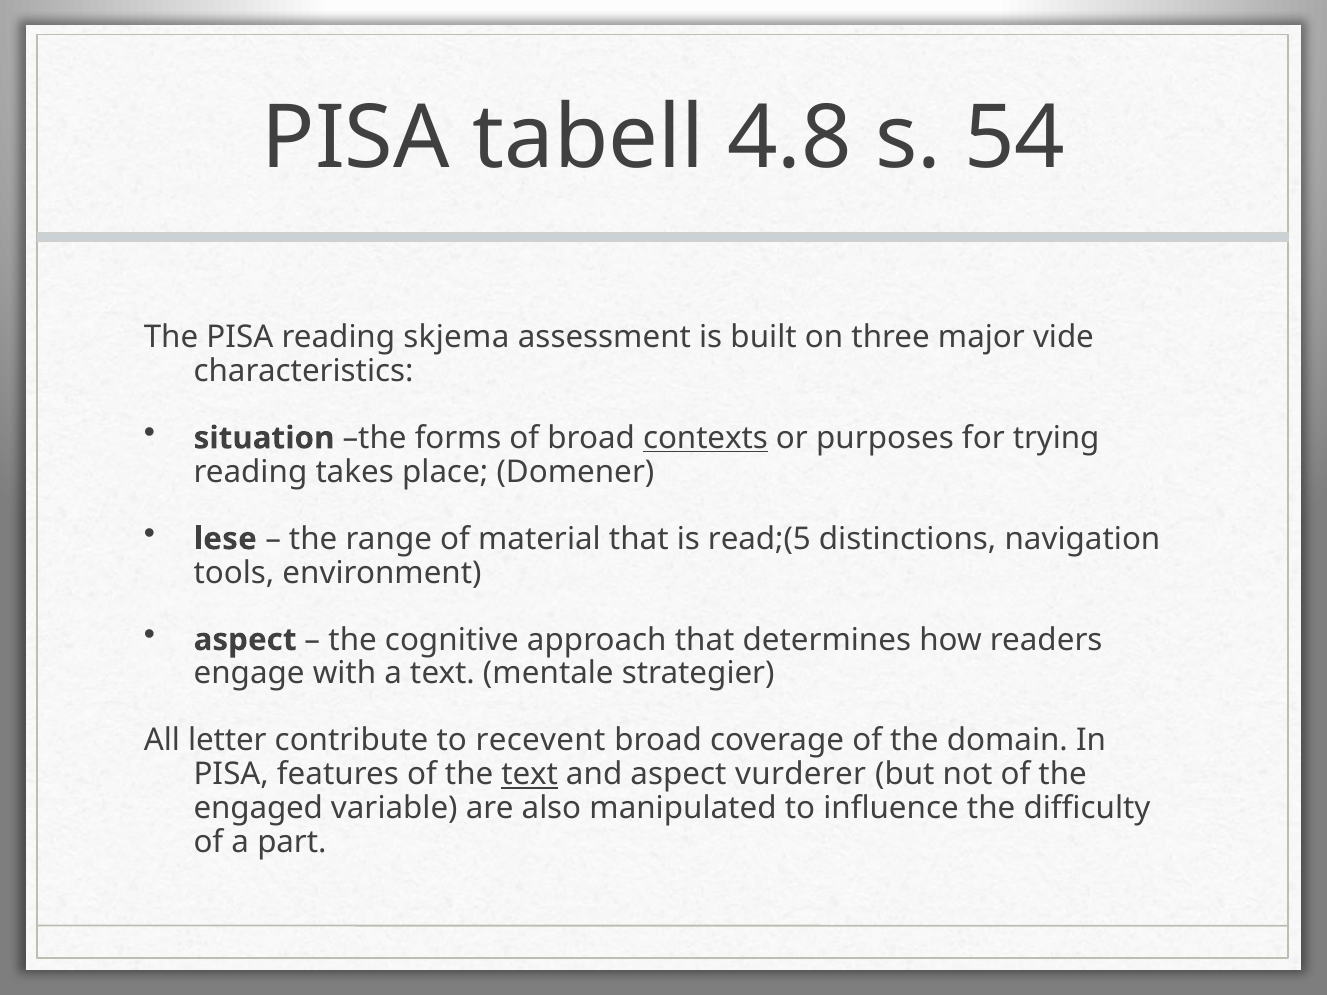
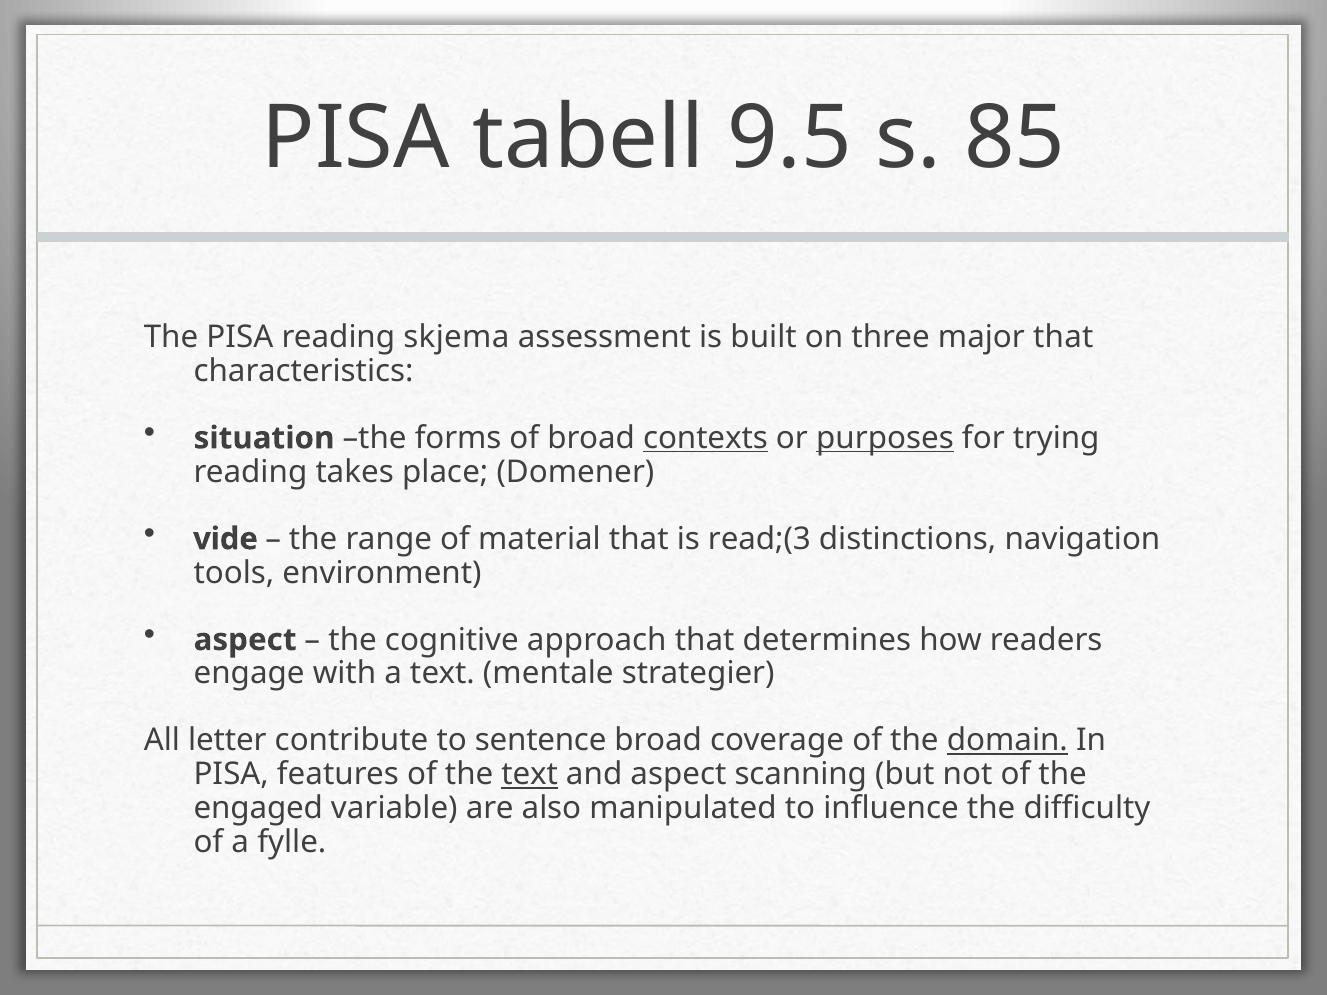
4.8: 4.8 -> 9.5
54: 54 -> 85
major vide: vide -> that
purposes underline: none -> present
lese: lese -> vide
read;(5: read;(5 -> read;(3
recevent: recevent -> sentence
domain underline: none -> present
vurderer: vurderer -> scanning
part: part -> fylle
